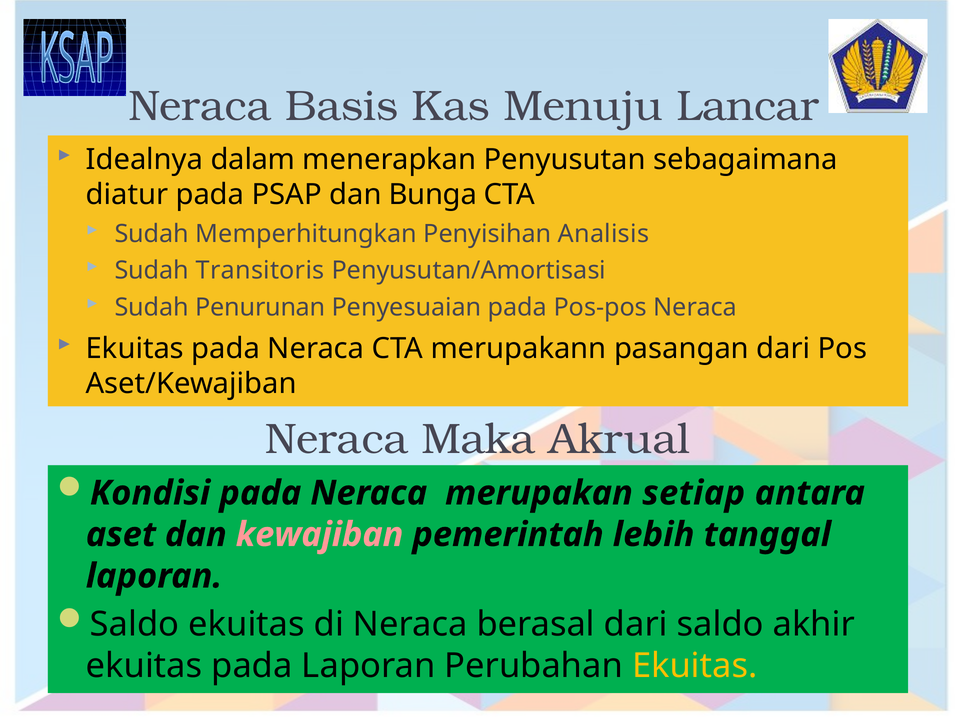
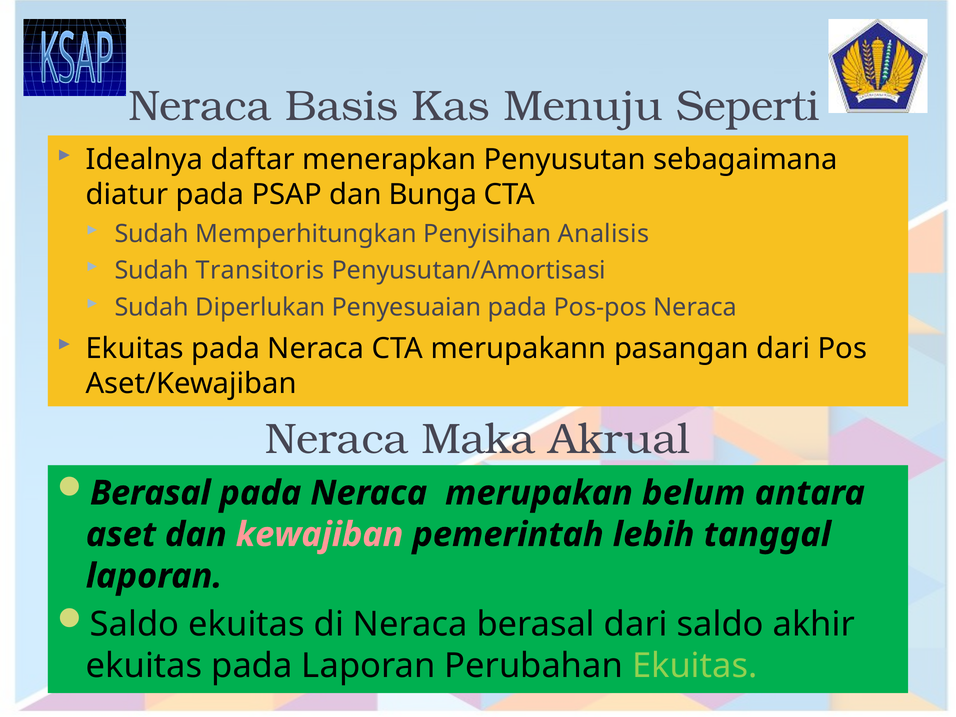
Lancar: Lancar -> Seperti
dalam: dalam -> daftar
Penurunan: Penurunan -> Diperlukan
Kondisi at (150, 493): Kondisi -> Berasal
setiap: setiap -> belum
Ekuitas at (695, 666) colour: yellow -> light green
